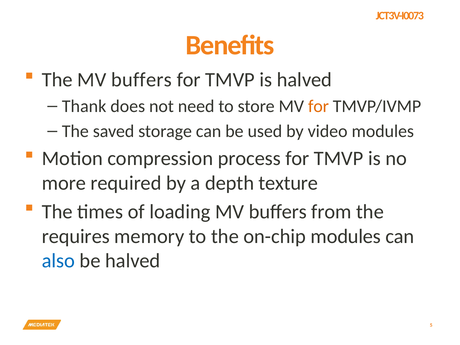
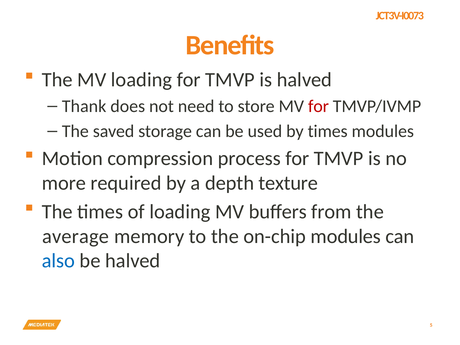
The MV buffers: buffers -> loading
for at (318, 106) colour: orange -> red
by video: video -> times
requires: requires -> average
